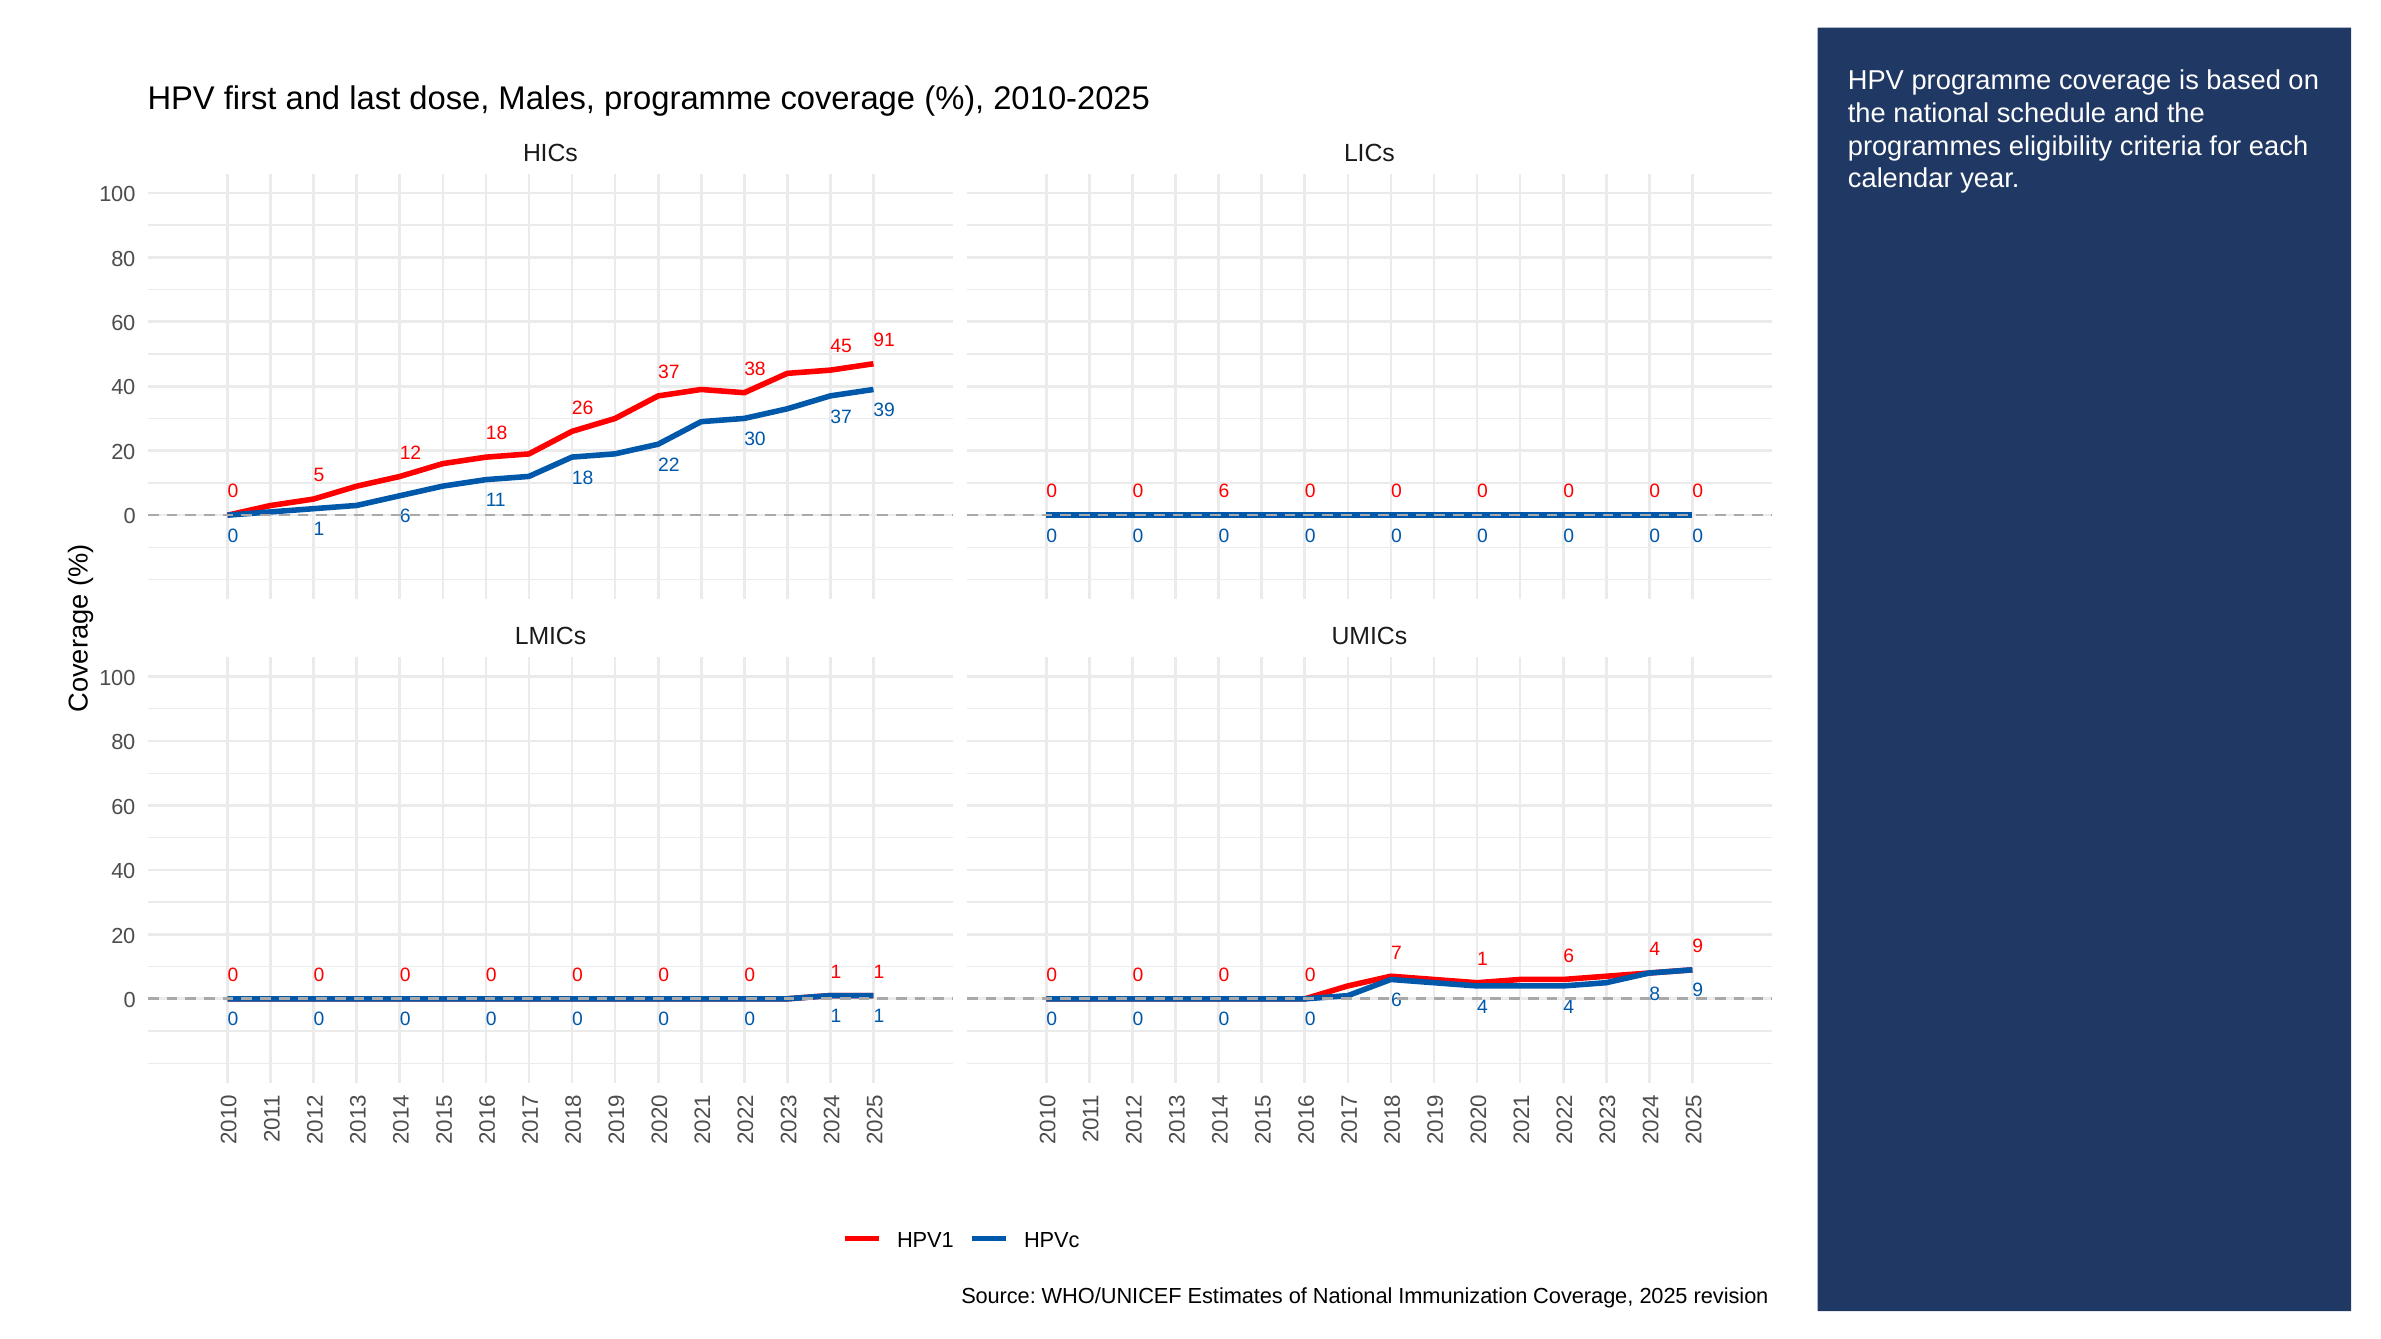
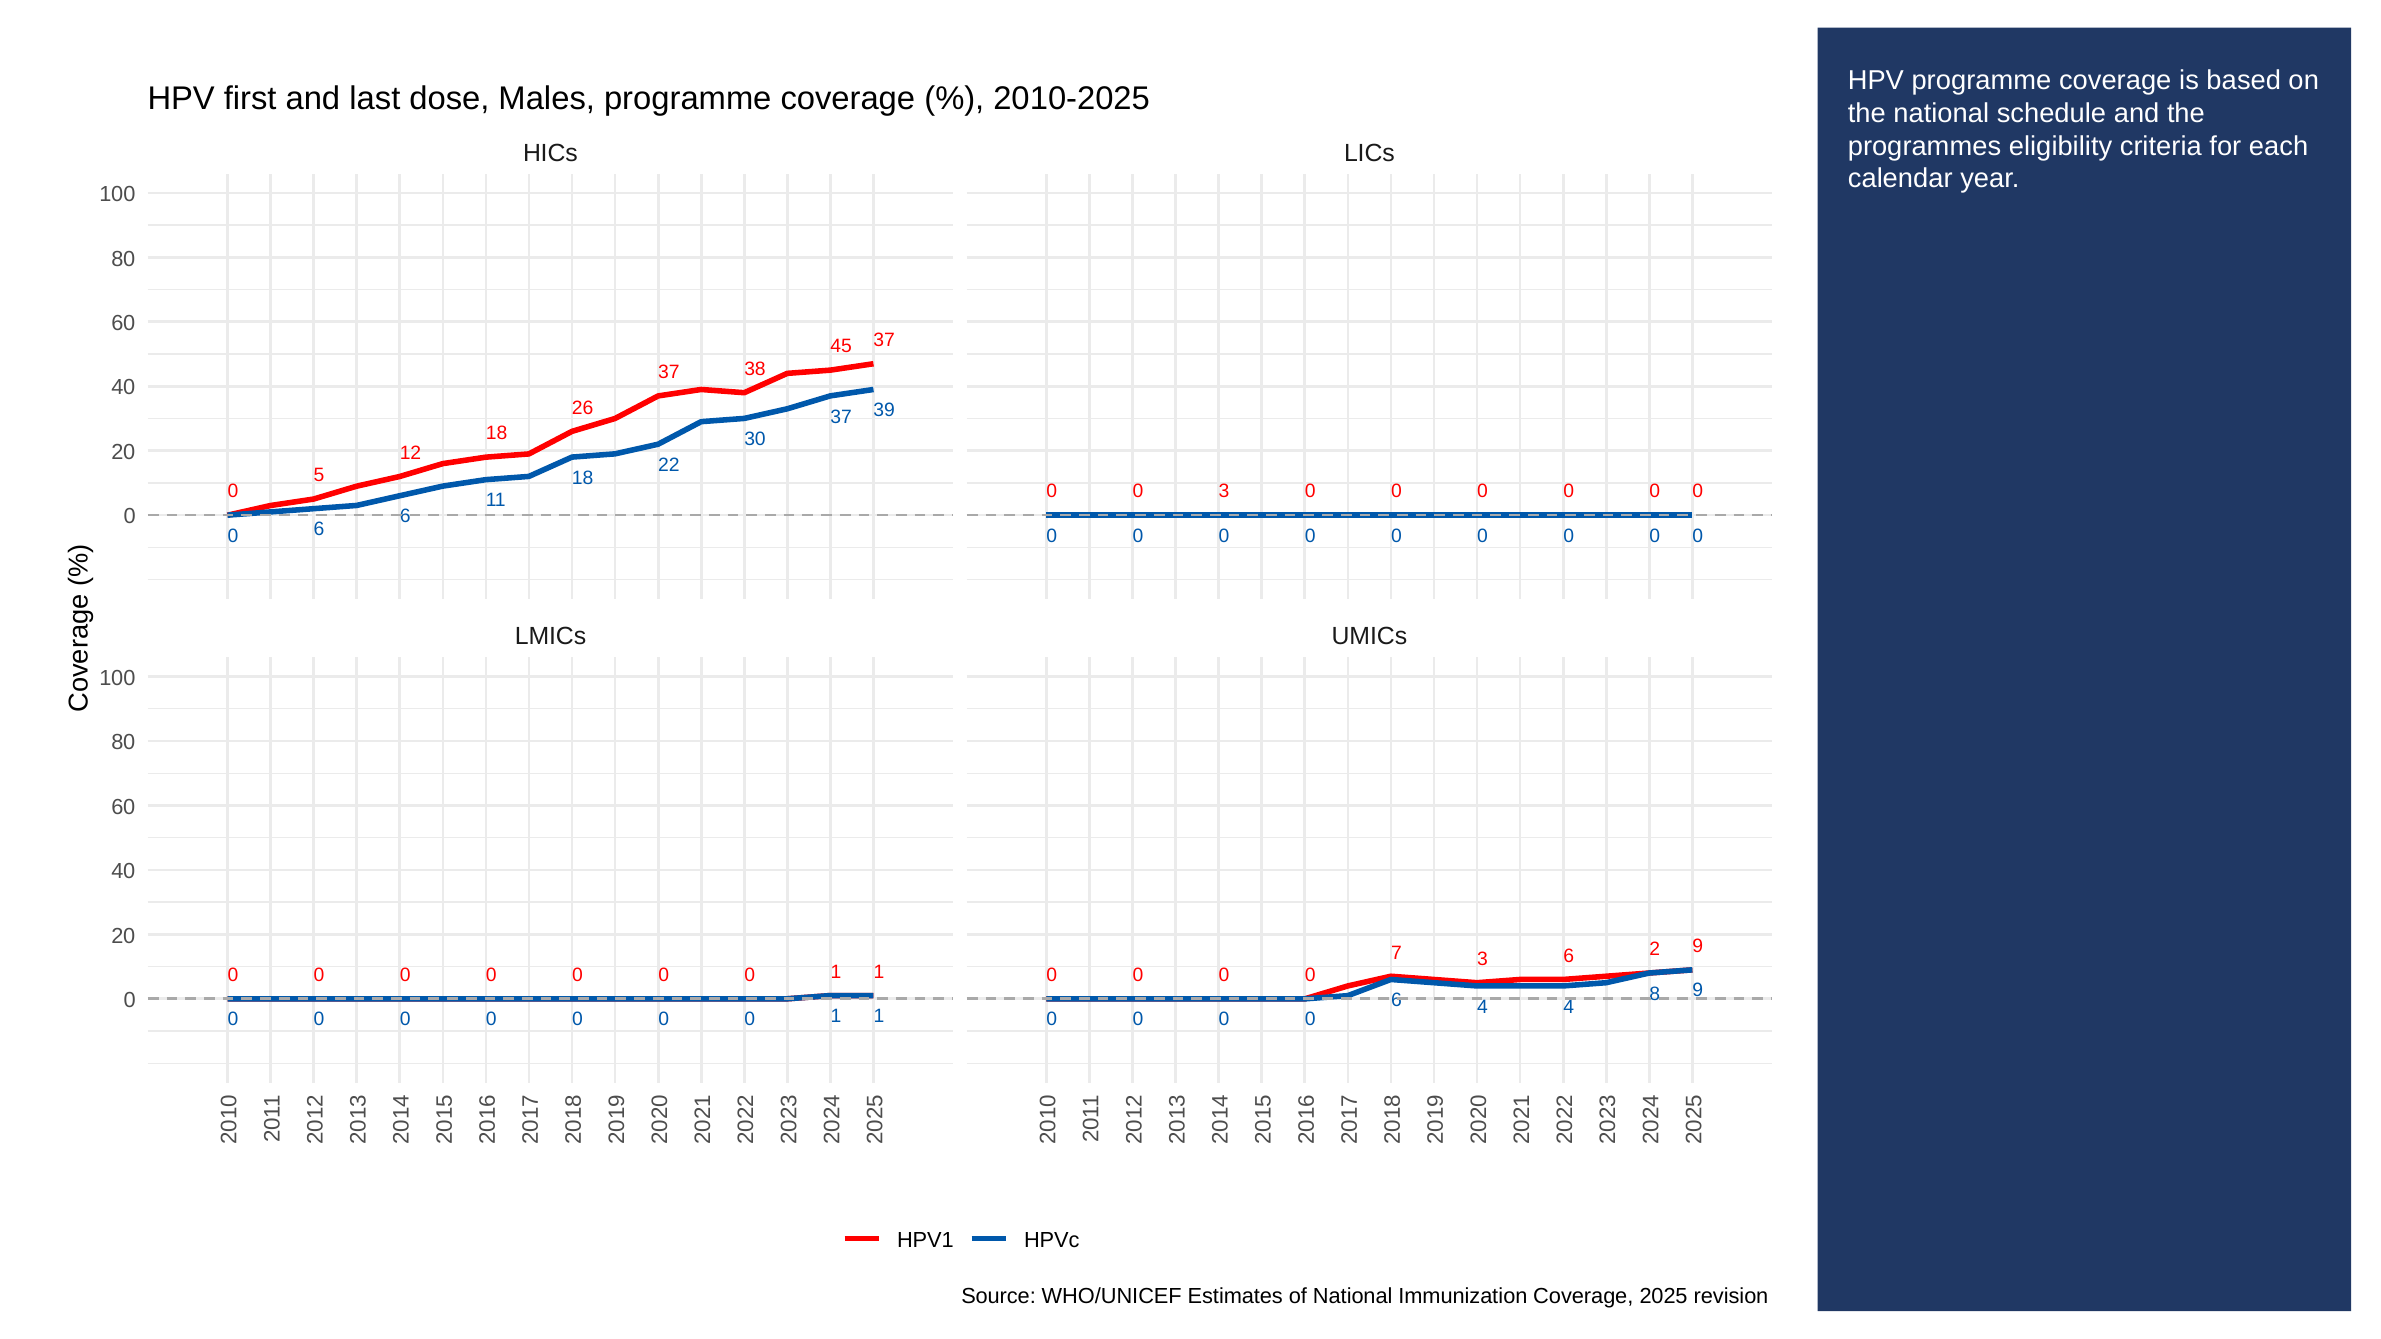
45 91: 91 -> 37
6 at (1224, 492): 6 -> 3
1 at (319, 530): 1 -> 6
7 1: 1 -> 3
4 at (1655, 950): 4 -> 2
